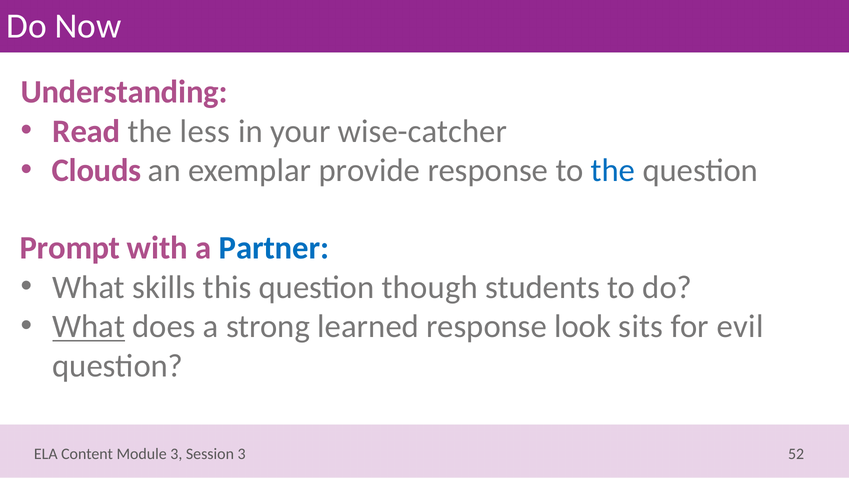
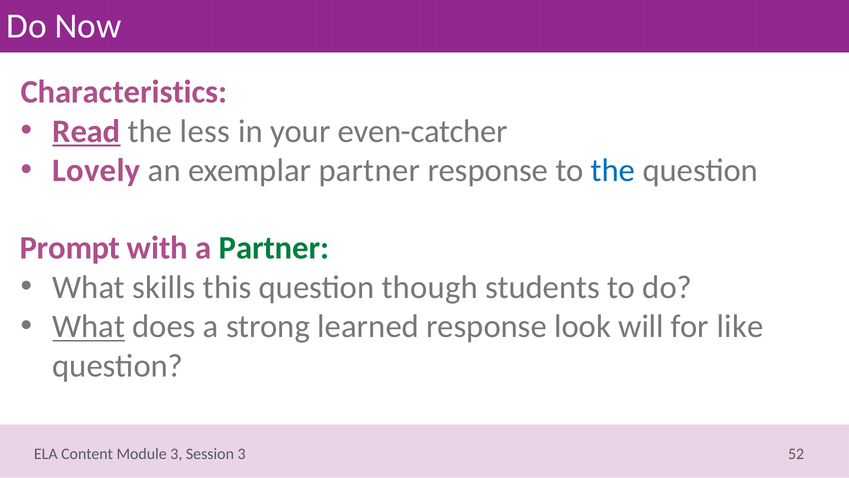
Understanding: Understanding -> Characteristics
Read underline: none -> present
wise-catcher: wise-catcher -> even-catcher
Clouds: Clouds -> Lovely
exemplar provide: provide -> partner
Partner at (274, 248) colour: blue -> green
sits: sits -> will
evil: evil -> like
